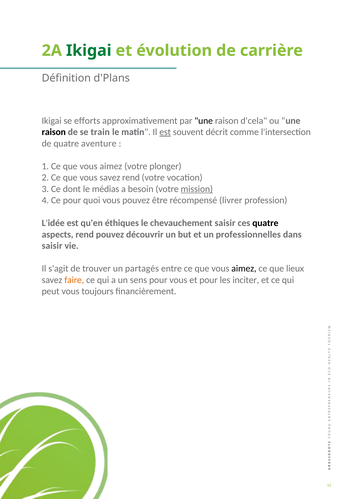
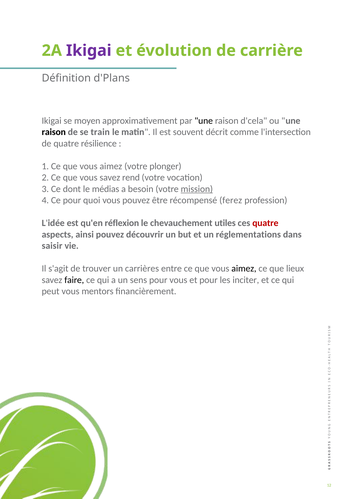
Ikigai at (89, 51) colour: green -> purple
efforts: efforts -> moyen
est at (165, 132) underline: present -> none
aventure: aventure -> résilience
livrer: livrer -> ferez
éthiques: éthiques -> réflexion
chevauchement saisir: saisir -> utiles
quatre at (265, 223) colour: black -> red
aspects rend: rend -> ainsi
professionnelles: professionnelles -> réglementations
partagés: partagés -> carrières
faire colour: orange -> black
toujours: toujours -> mentors
